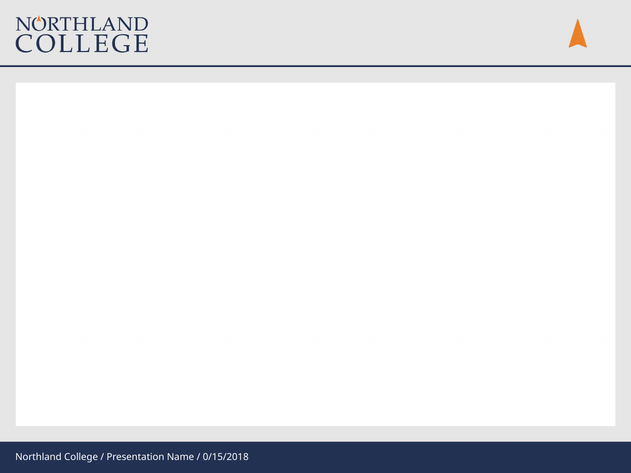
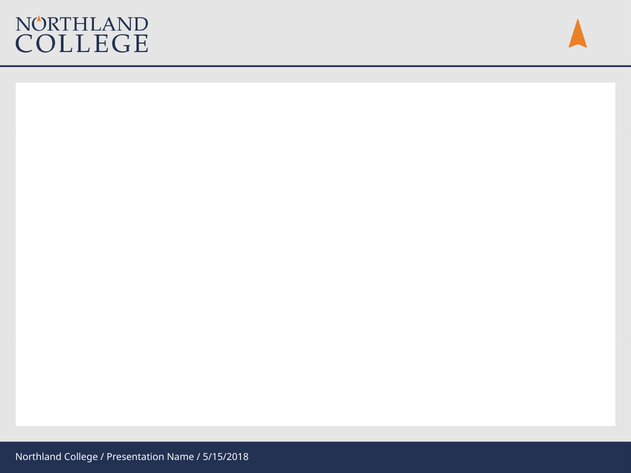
0/15/2018: 0/15/2018 -> 5/15/2018
